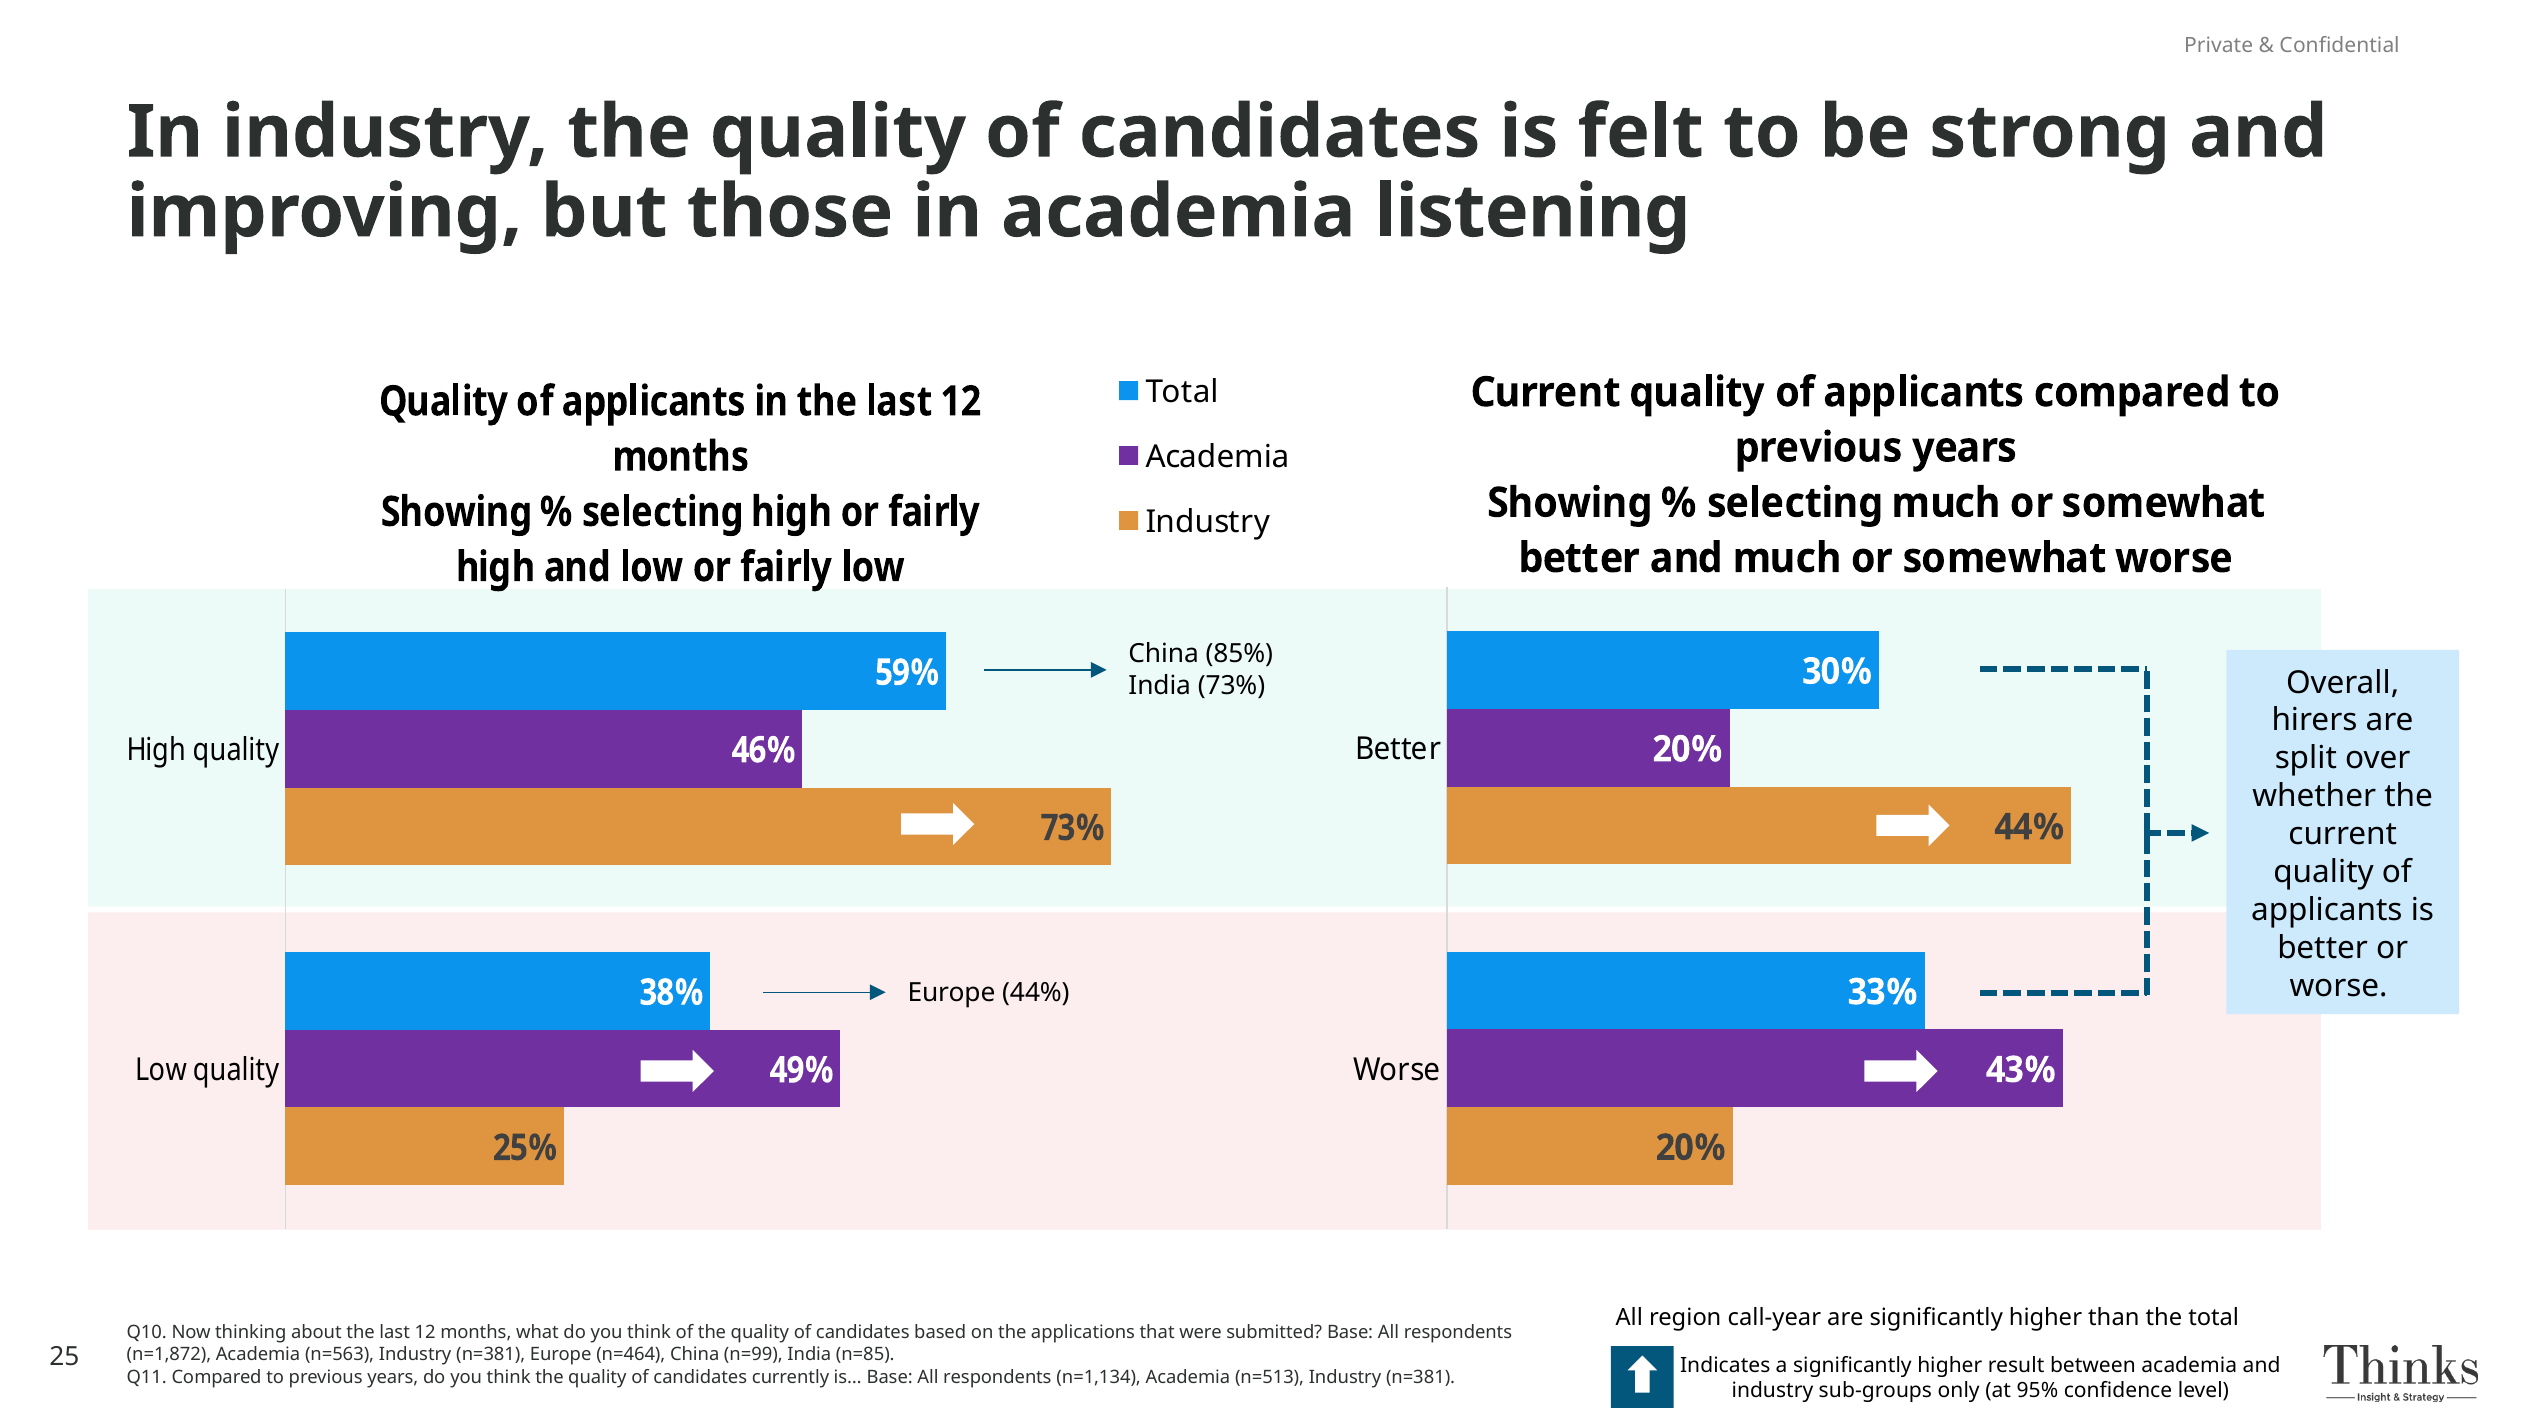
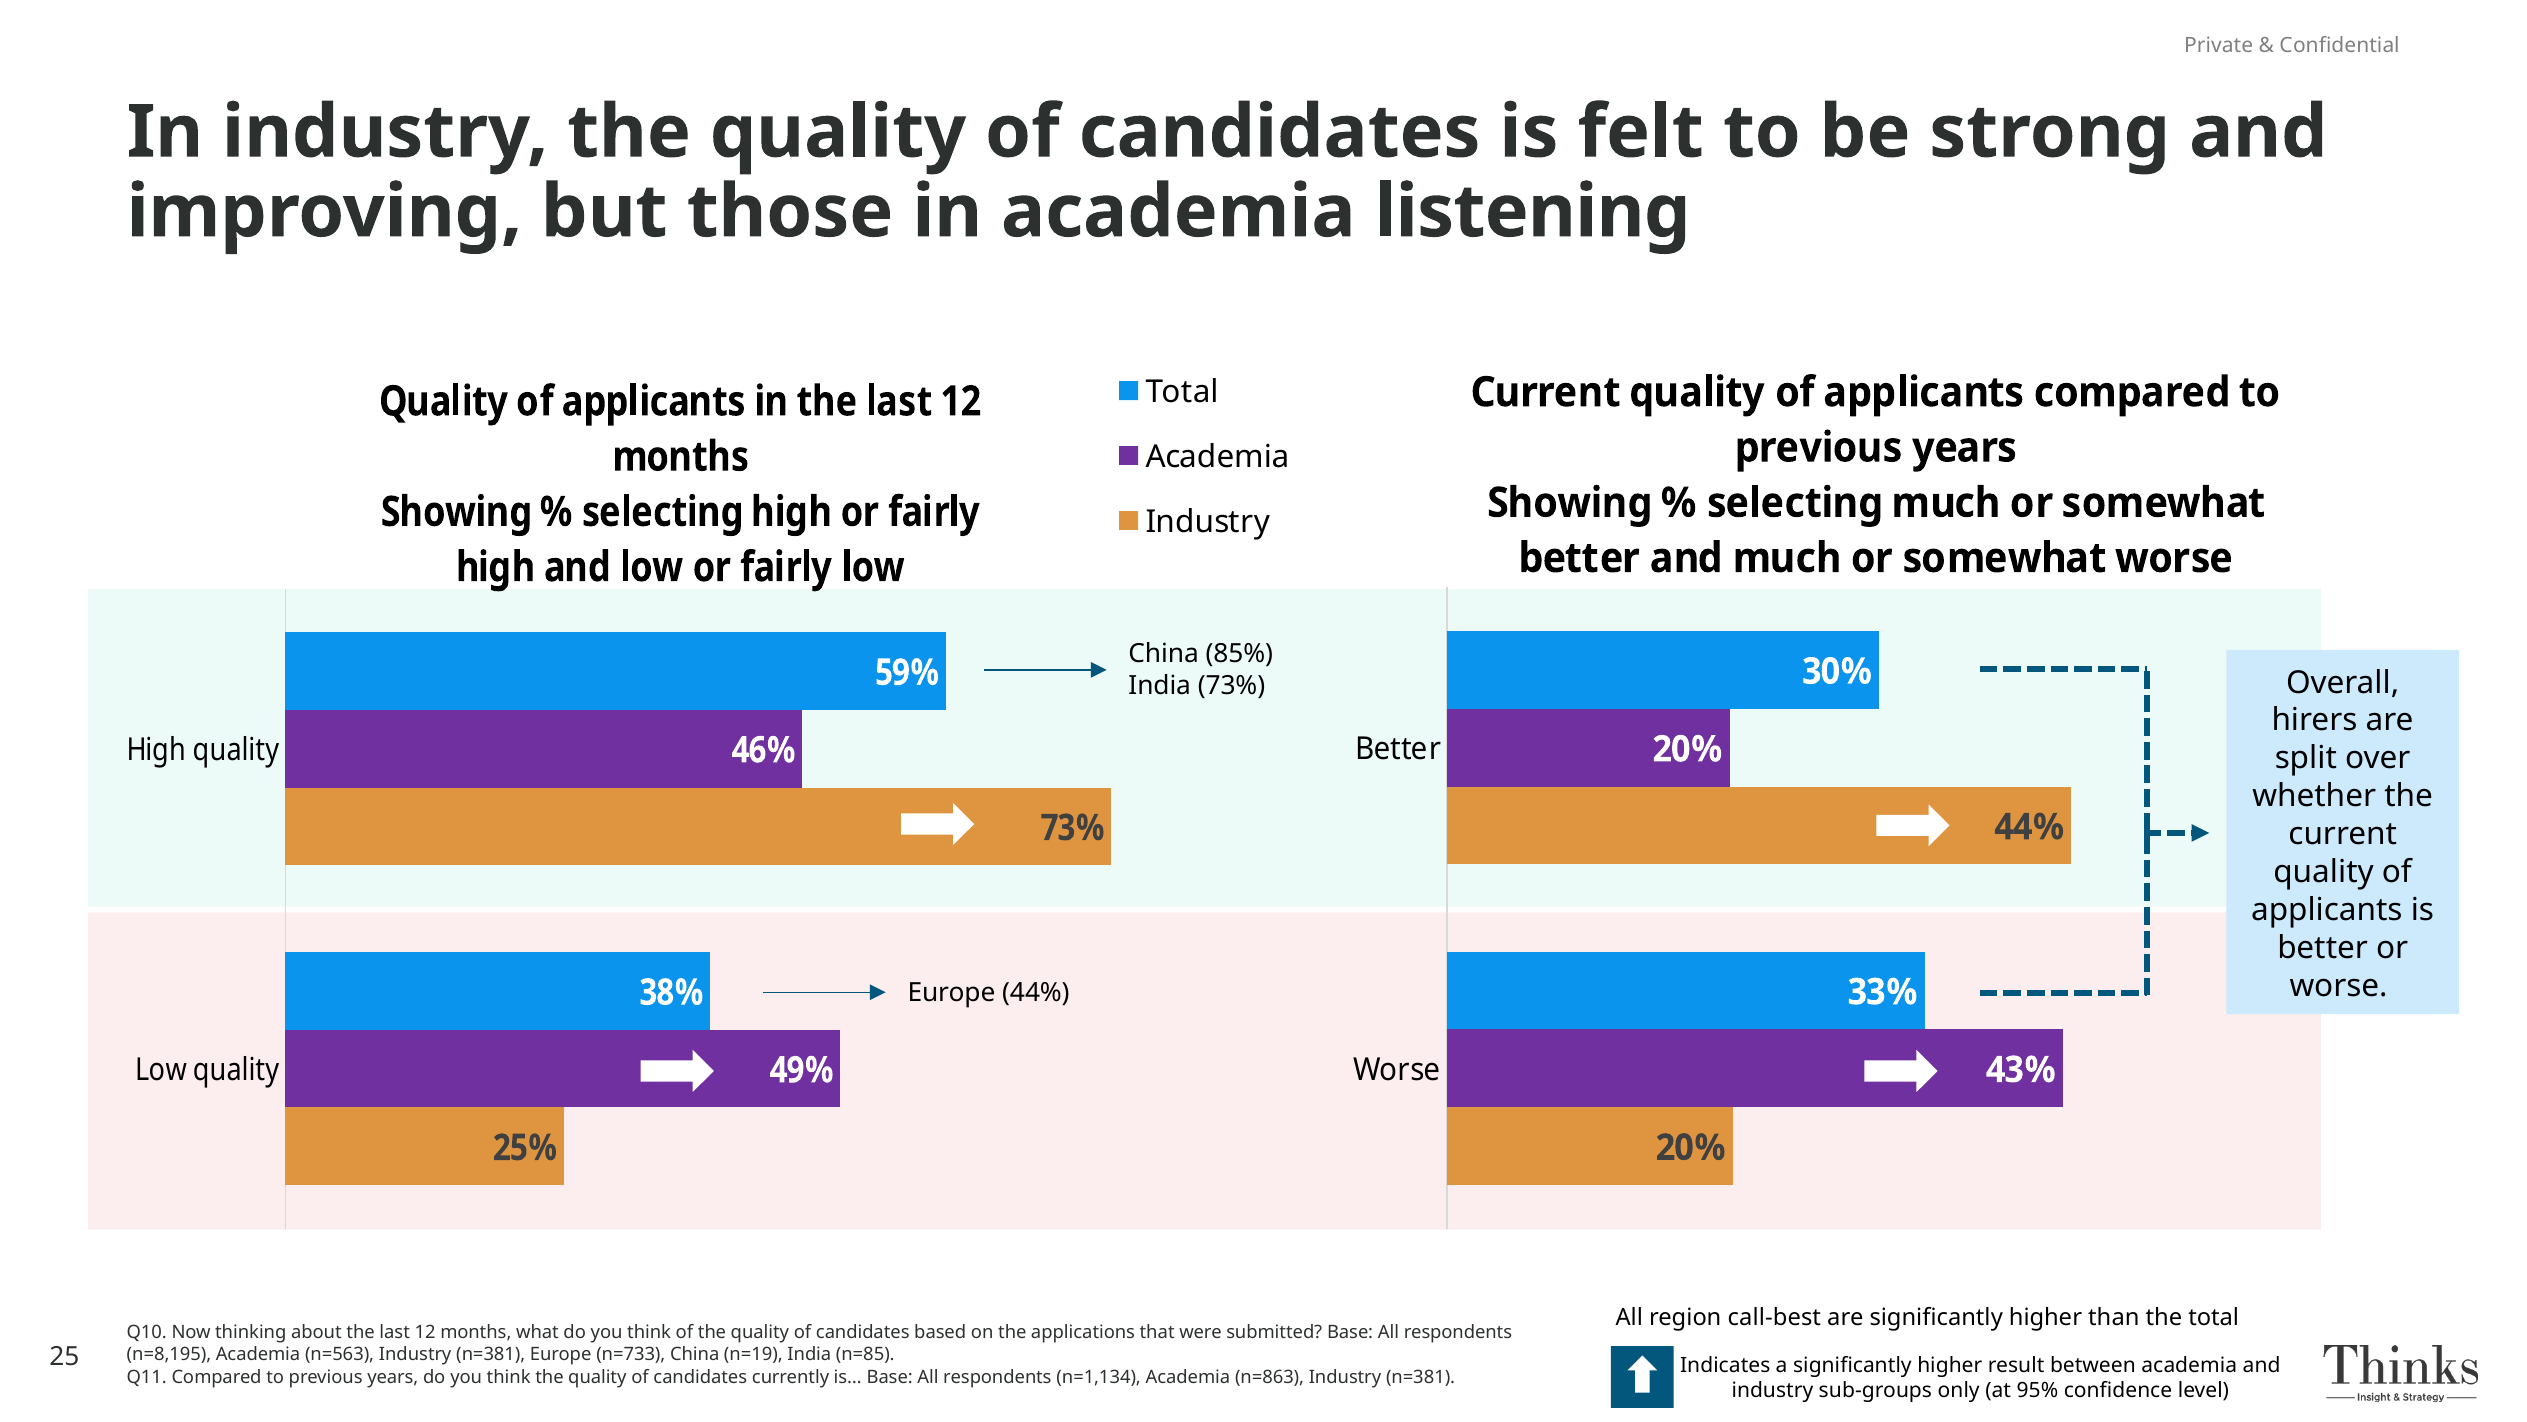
call-year: call-year -> call-best
n=1,872: n=1,872 -> n=8,195
n=464: n=464 -> n=733
n=99: n=99 -> n=19
n=513: n=513 -> n=863
